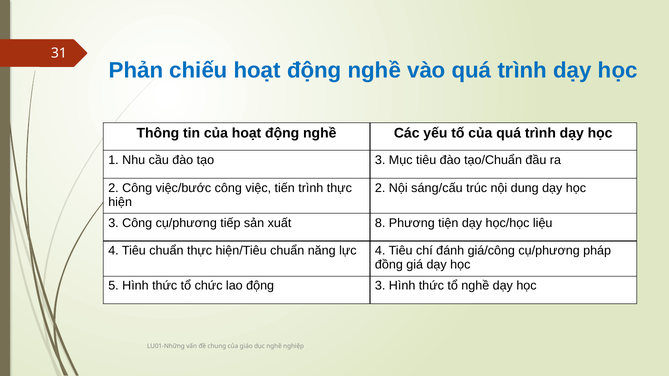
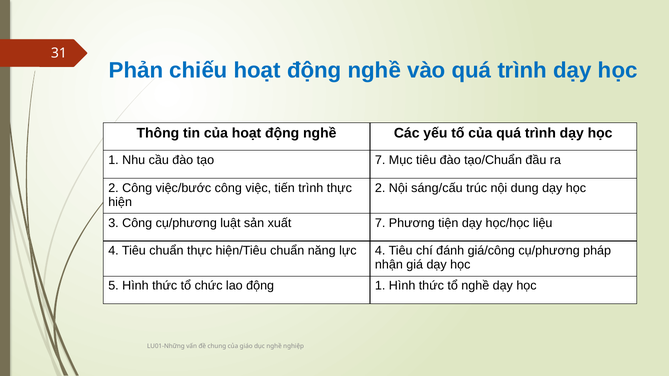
tạo 3: 3 -> 7
tiếp: tiếp -> luật
xuất 8: 8 -> 7
đồng: đồng -> nhận
động 3: 3 -> 1
